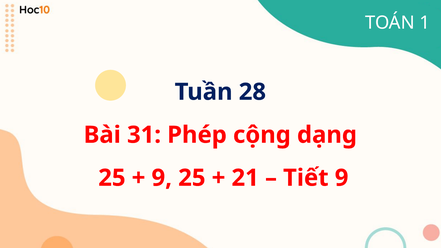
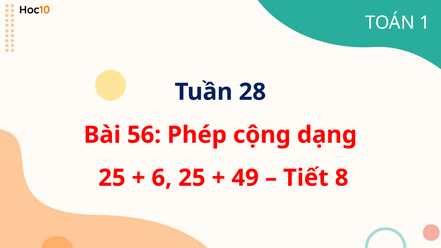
31: 31 -> 56
9 at (162, 178): 9 -> 6
21: 21 -> 49
Tiết 9: 9 -> 8
